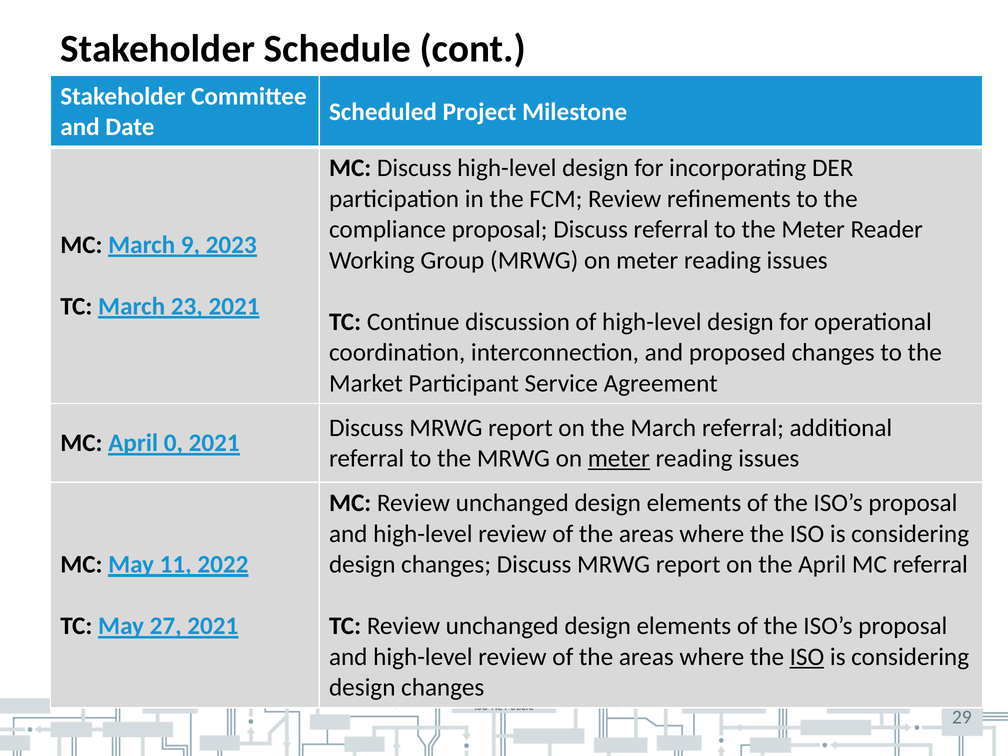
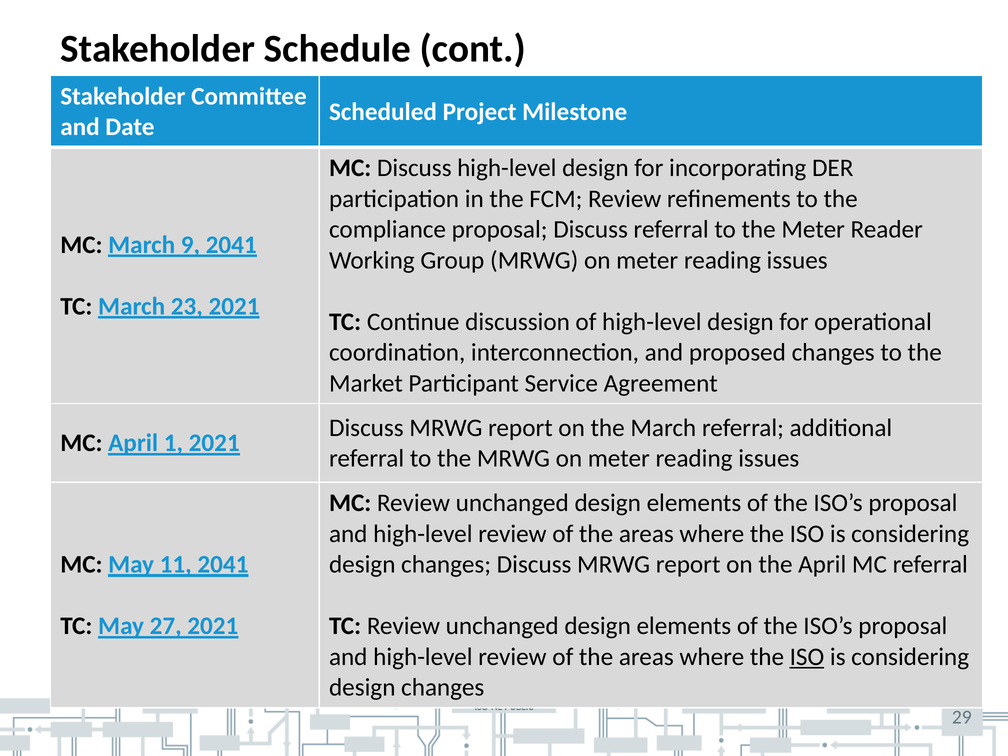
9 2023: 2023 -> 2041
0: 0 -> 1
meter at (619, 459) underline: present -> none
11 2022: 2022 -> 2041
